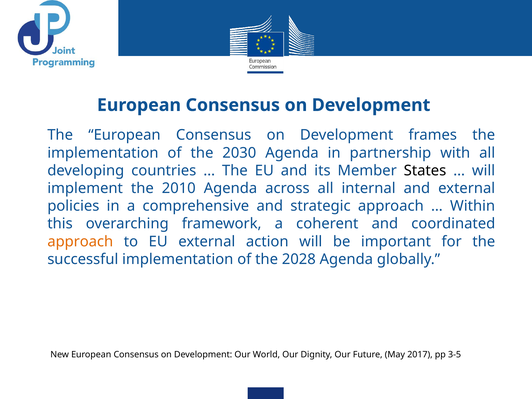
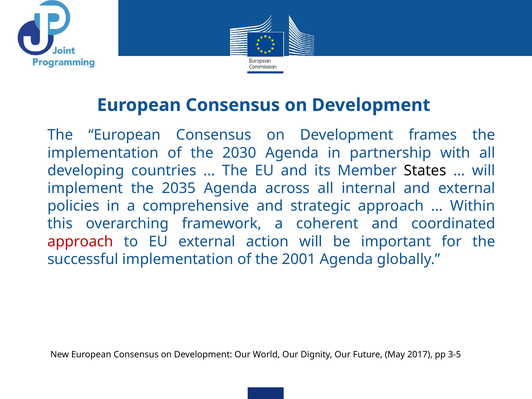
2010: 2010 -> 2035
approach at (80, 241) colour: orange -> red
2028: 2028 -> 2001
